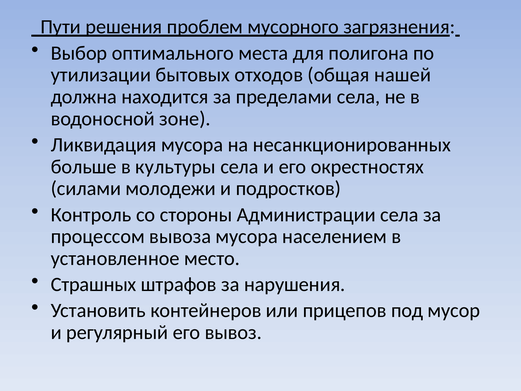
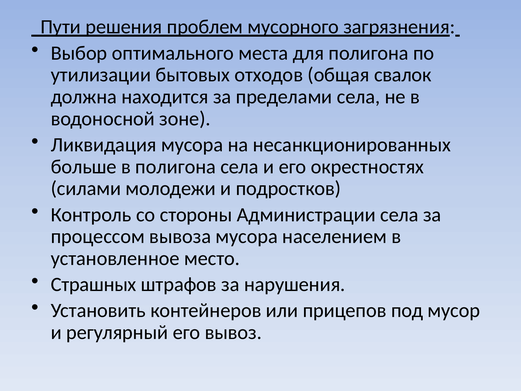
нашей: нашей -> свалок
в культуры: культуры -> полигона
